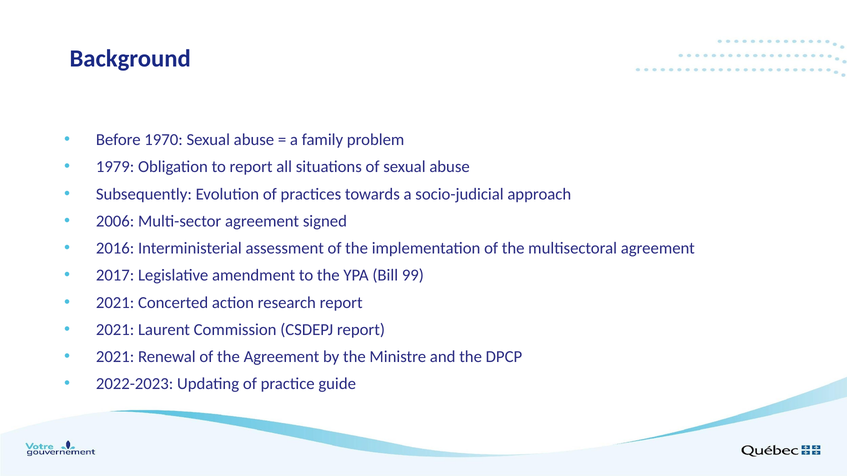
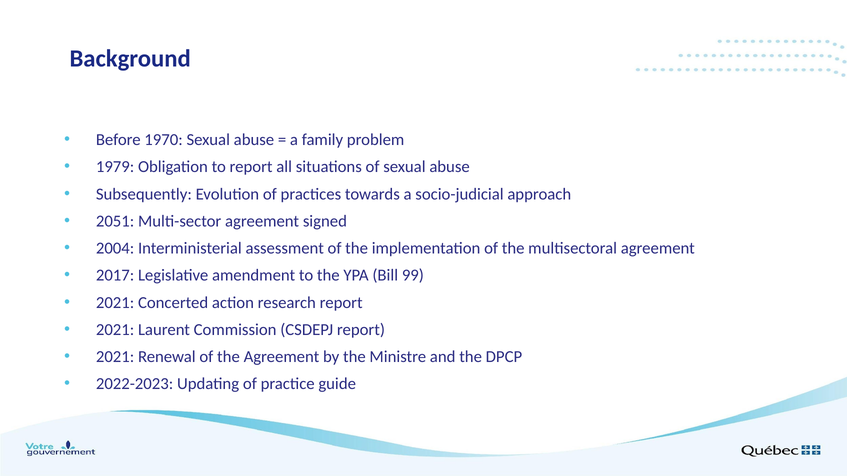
2006: 2006 -> 2051
2016: 2016 -> 2004
